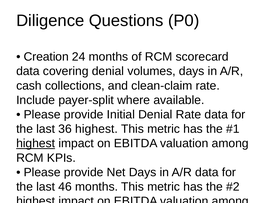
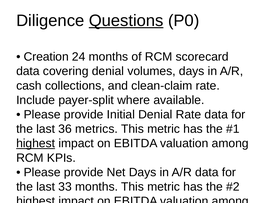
Questions underline: none -> present
36 highest: highest -> metrics
46: 46 -> 33
